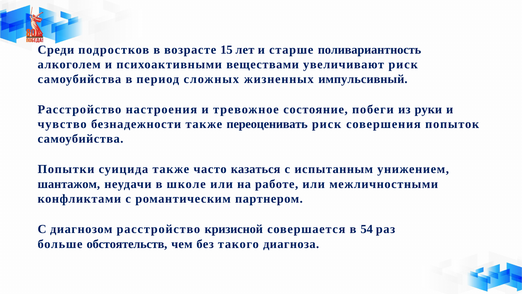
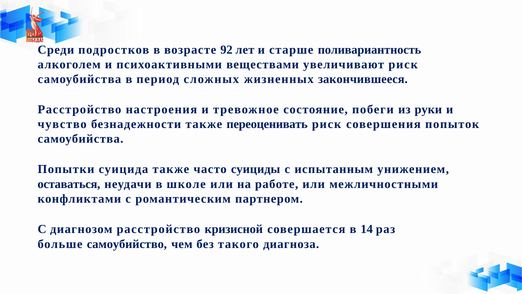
15: 15 -> 92
импульсивный: импульсивный -> закончившееся
казаться: казаться -> суициды
шантажом: шантажом -> оставаться
54: 54 -> 14
обстоятельств: обстоятельств -> самоубийство
